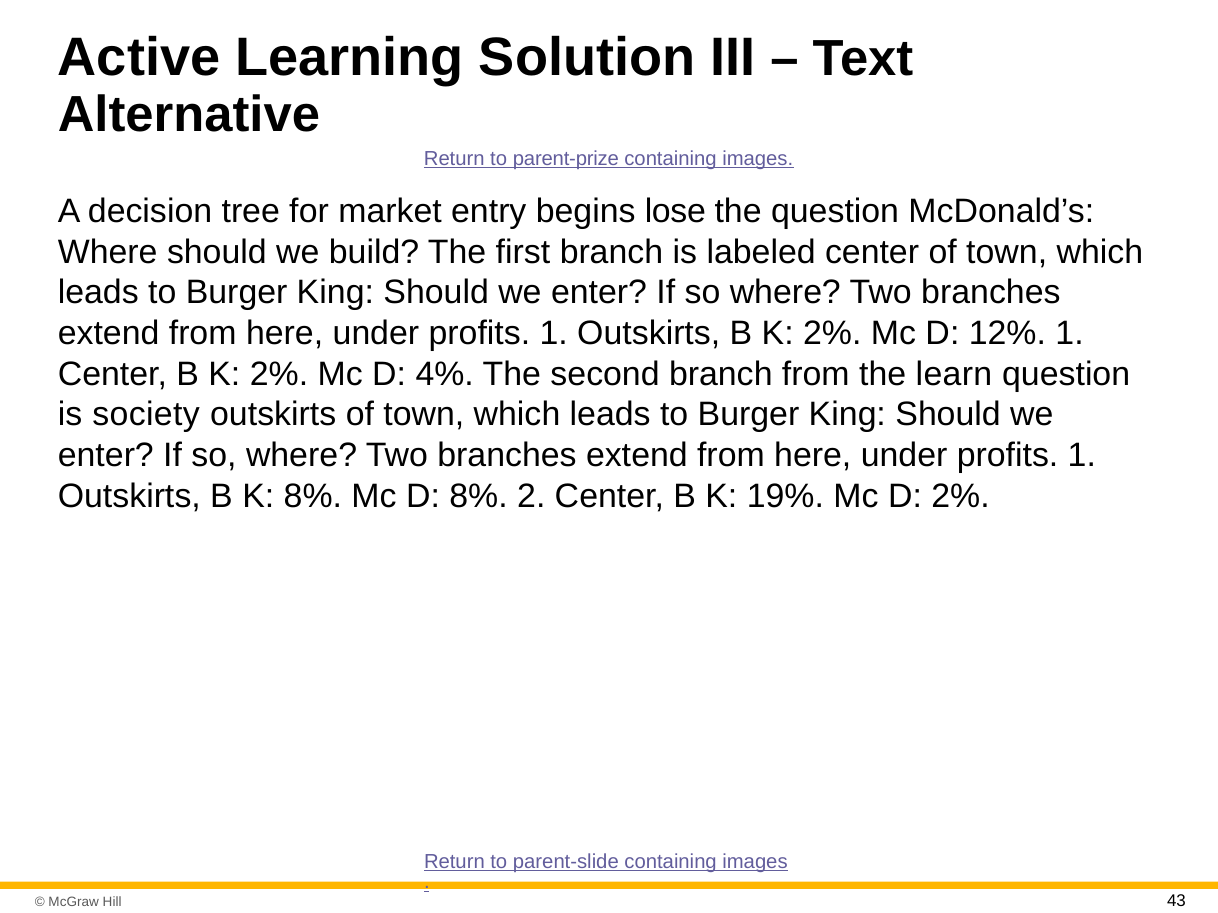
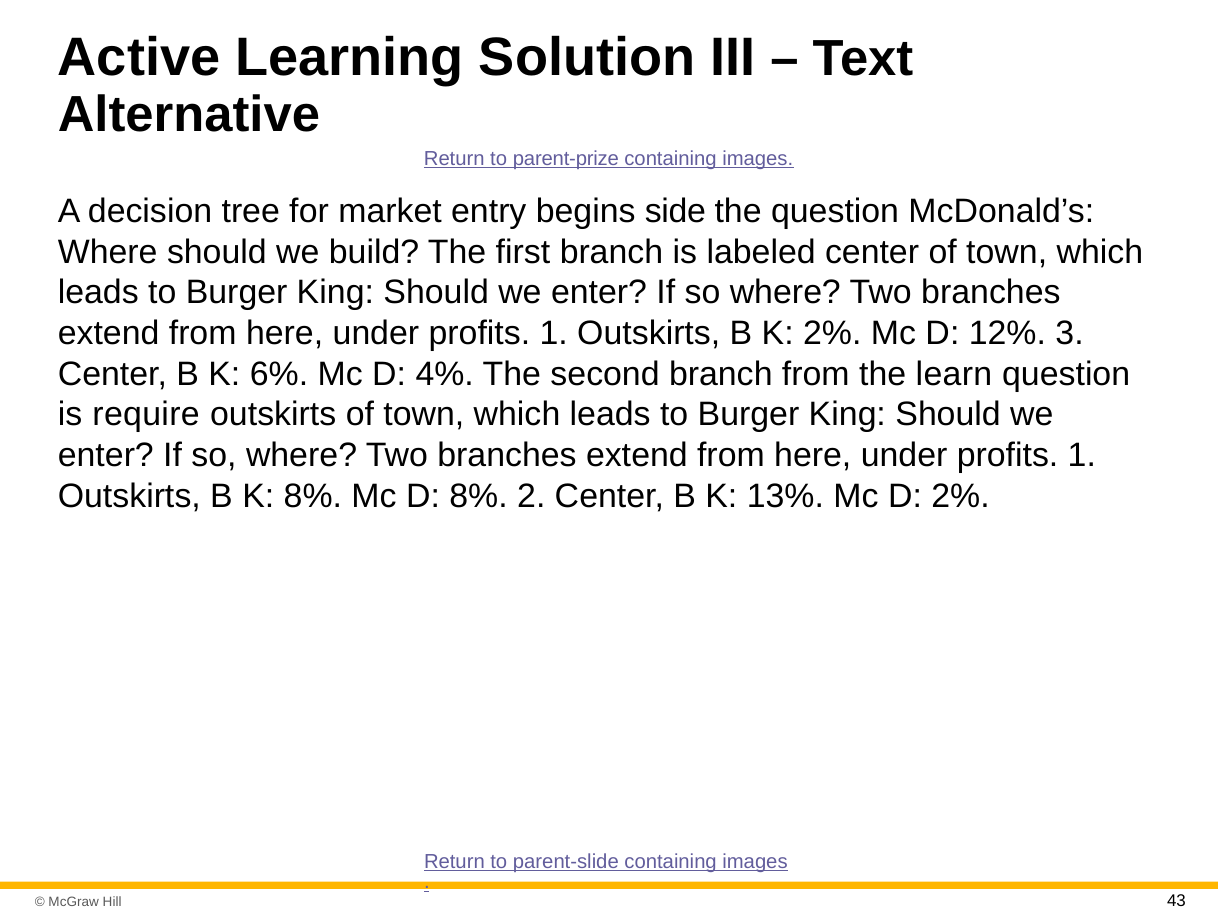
lose: lose -> side
12% 1: 1 -> 3
Center B K 2%: 2% -> 6%
society: society -> require
19%: 19% -> 13%
